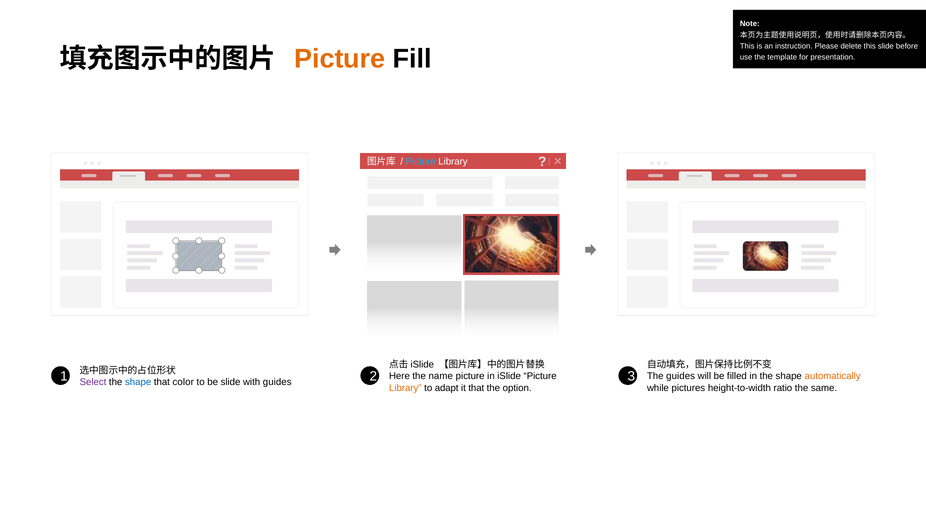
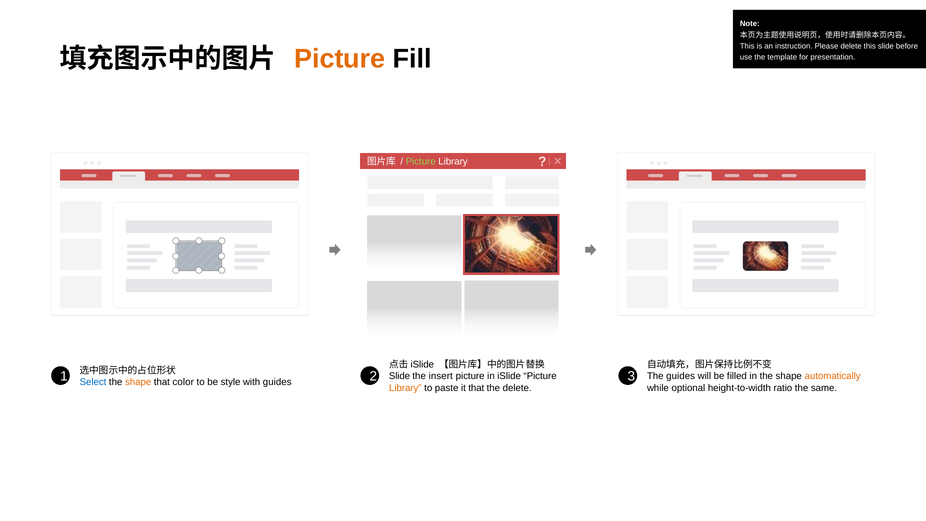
Picture at (421, 162) colour: light blue -> light green
Here at (399, 376): Here -> Slide
name: name -> insert
Select colour: purple -> blue
shape at (138, 382) colour: blue -> orange
be slide: slide -> style
adapt: adapt -> paste
the option: option -> delete
pictures: pictures -> optional
